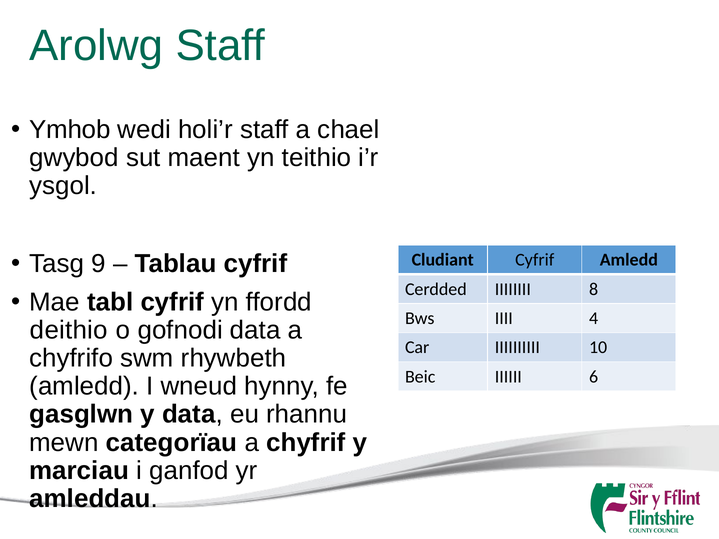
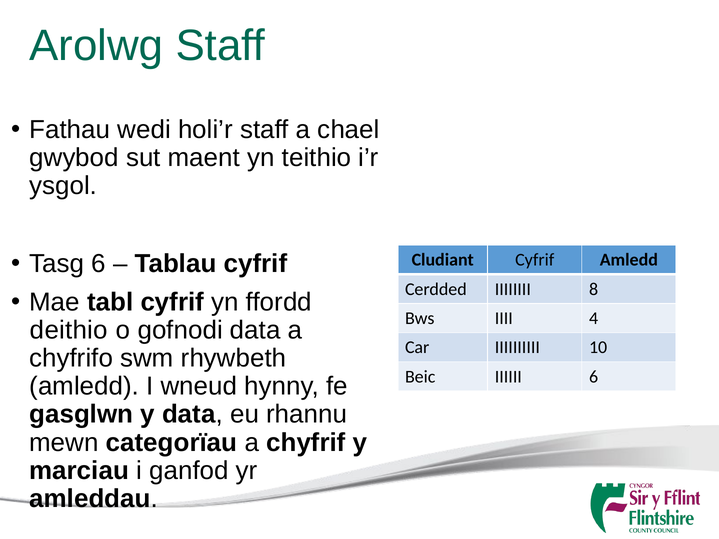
Ymhob: Ymhob -> Fathau
Tasg 9: 9 -> 6
